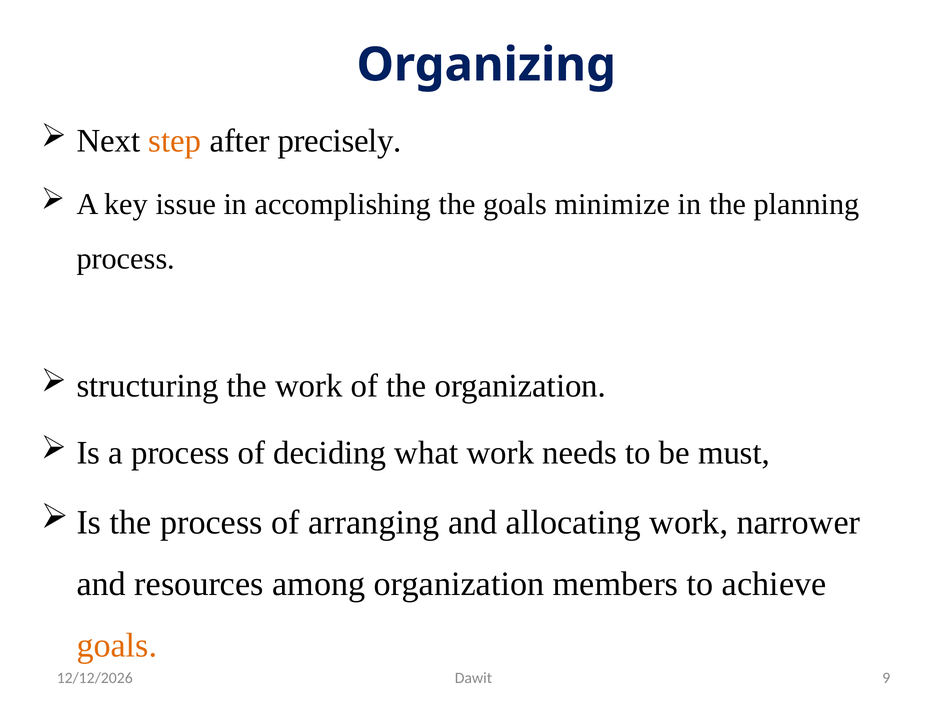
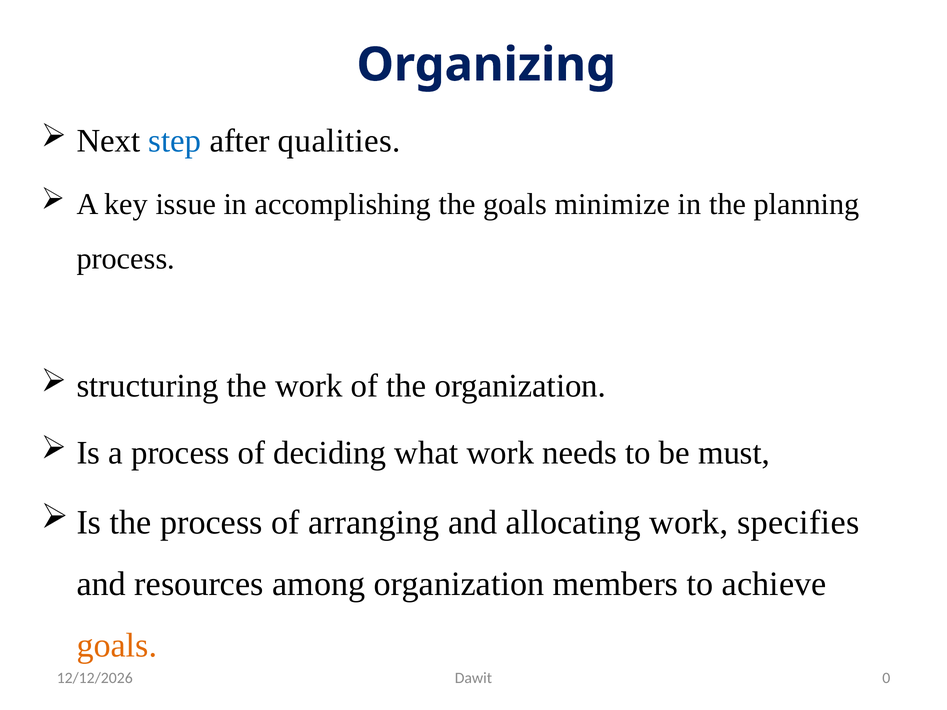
step colour: orange -> blue
precisely: precisely -> qualities
narrower: narrower -> specifies
9: 9 -> 0
